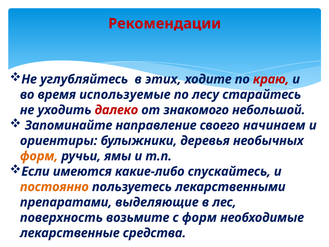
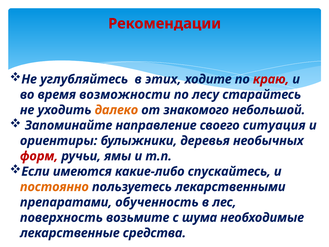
используемые: используемые -> возможности
далеко colour: red -> orange
начинаем: начинаем -> ситуация
форм at (39, 156) colour: orange -> red
выделяющие: выделяющие -> обученность
с форм: форм -> шума
